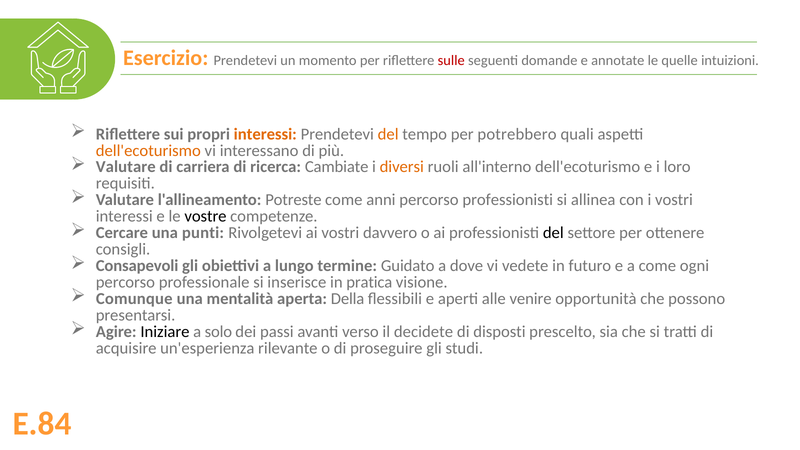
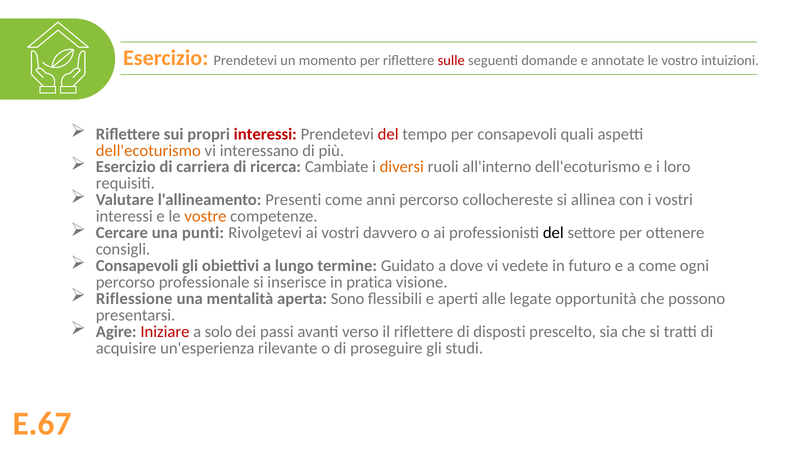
quelle: quelle -> vostro
interessi at (265, 134) colour: orange -> red
del at (388, 134) colour: orange -> red
per potrebbero: potrebbero -> consapevoli
Valutare at (126, 167): Valutare -> Esercizio
Potreste: Potreste -> Presenti
percorso professionisti: professionisti -> collochereste
vostre colour: black -> orange
Comunque: Comunque -> Riflessione
Della: Della -> Sono
venire: venire -> legate
Iniziare colour: black -> red
il decidete: decidete -> riflettere
E.84: E.84 -> E.67
